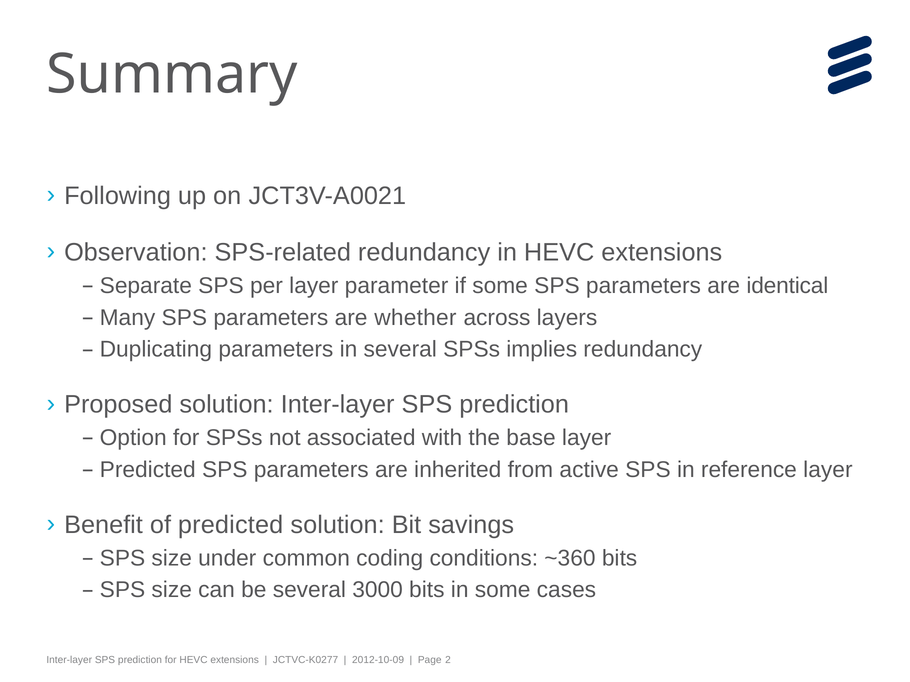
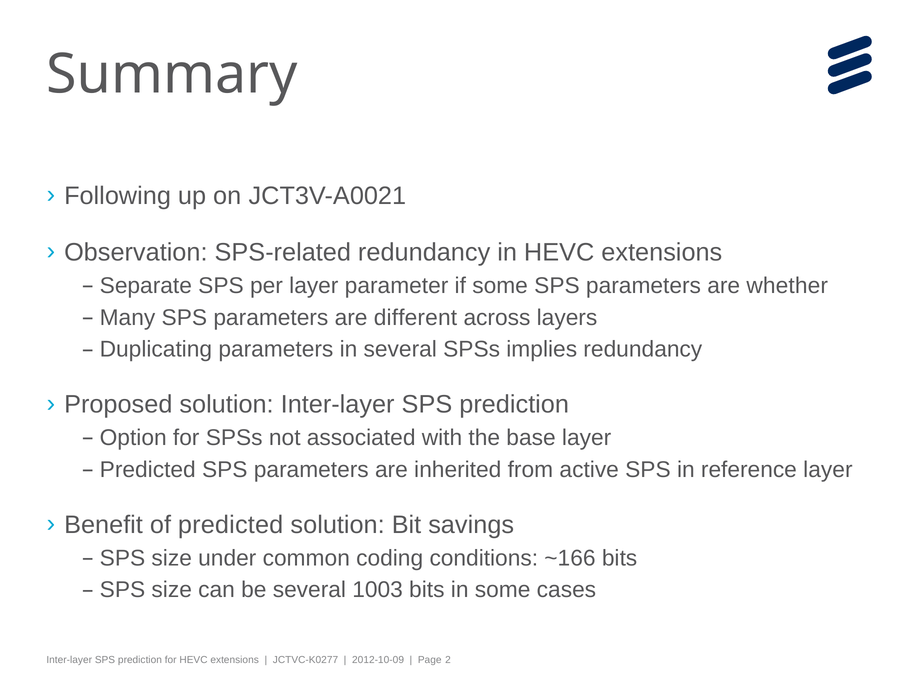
identical: identical -> whether
whether: whether -> different
~360: ~360 -> ~166
3000: 3000 -> 1003
